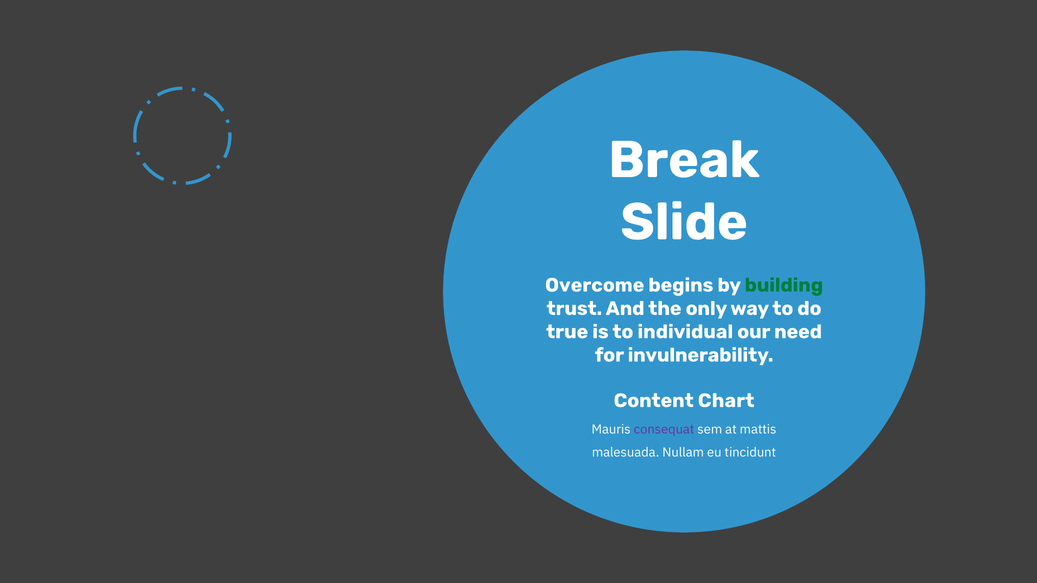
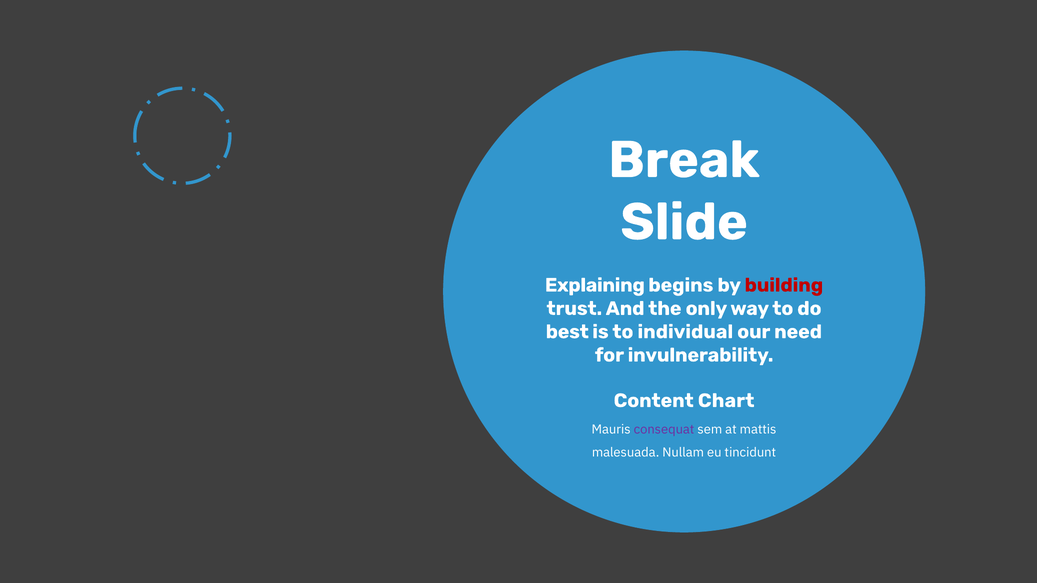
Overcome: Overcome -> Explaining
building colour: green -> red
true: true -> best
